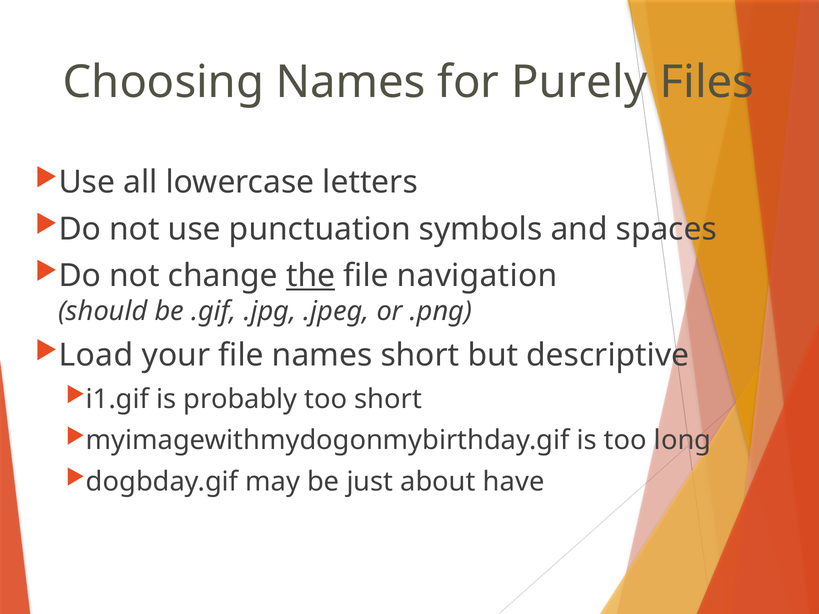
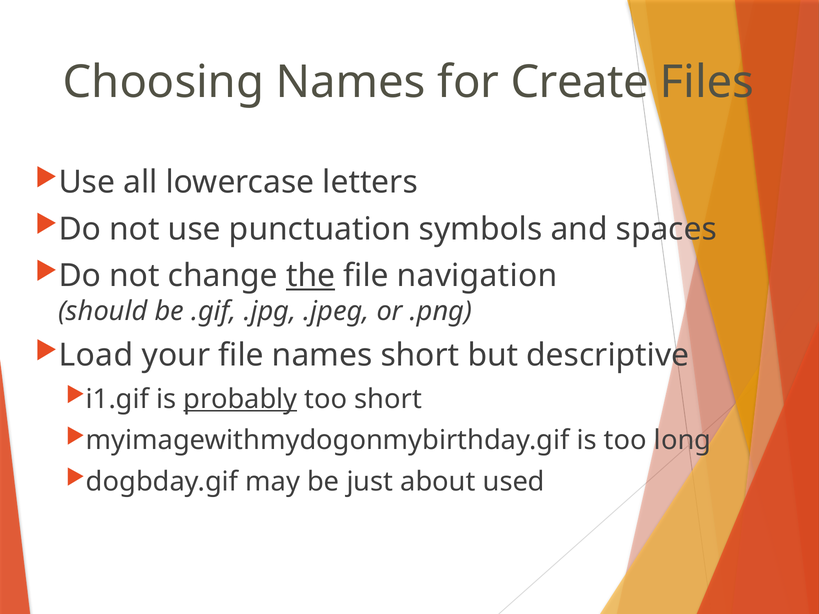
Purely: Purely -> Create
probably underline: none -> present
have: have -> used
